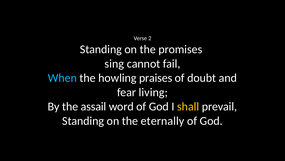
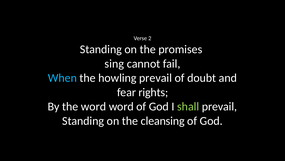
howling praises: praises -> prevail
living: living -> rights
the assail: assail -> word
shall colour: yellow -> light green
eternally: eternally -> cleansing
